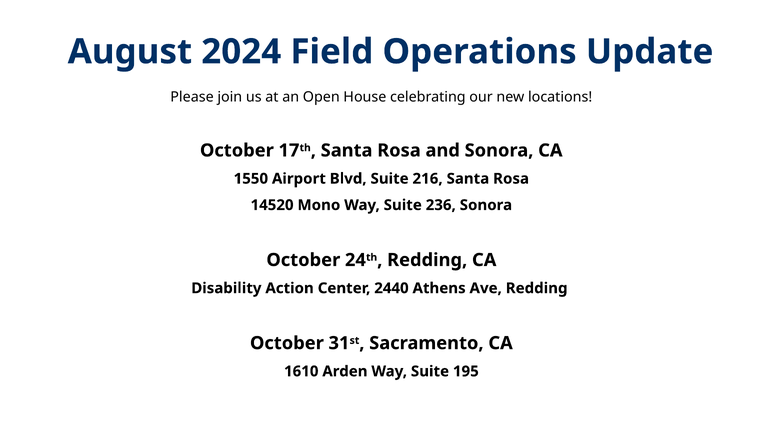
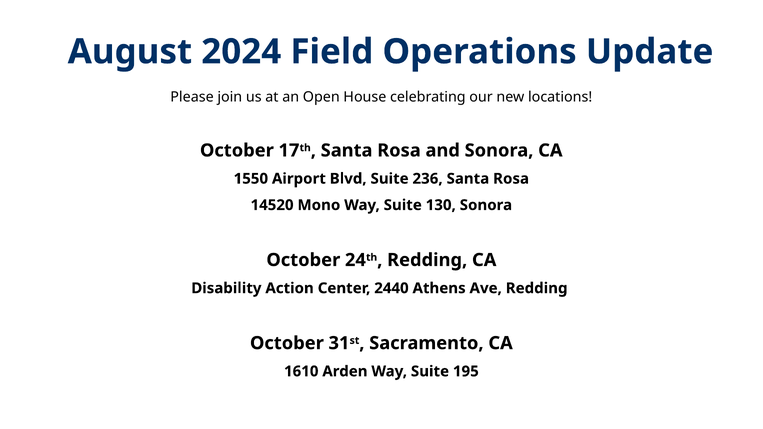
216: 216 -> 236
236: 236 -> 130
